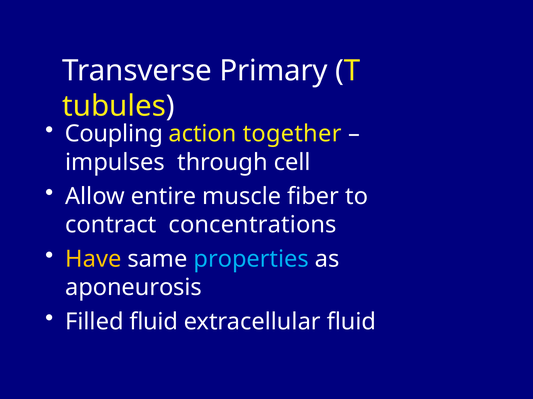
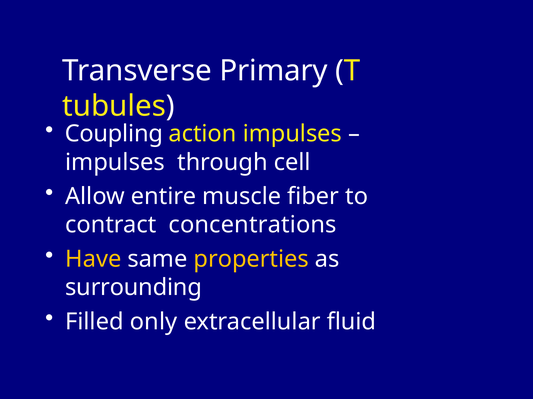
action together: together -> impulses
properties colour: light blue -> yellow
aponeurosis: aponeurosis -> surrounding
Filled fluid: fluid -> only
